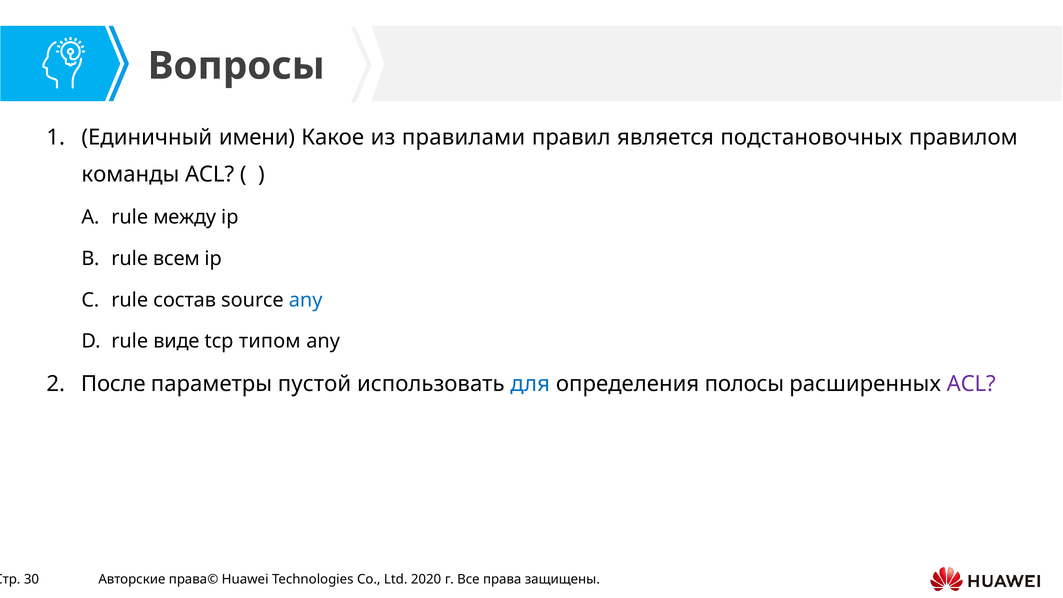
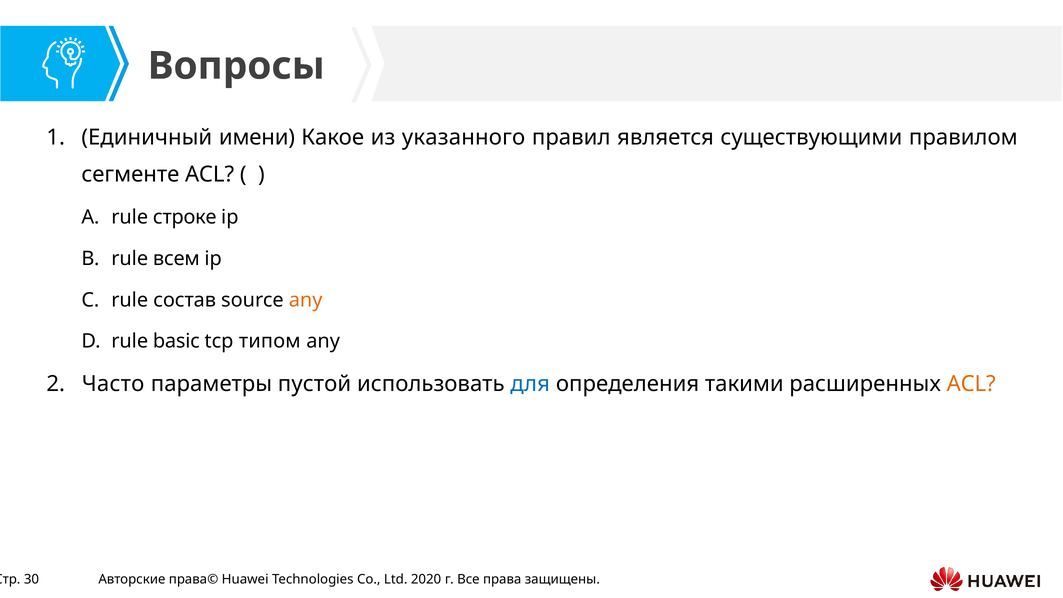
правилами: правилами -> указанного
подстановочных: подстановочных -> существующими
команды: команды -> сегменте
между: между -> строке
any at (306, 300) colour: blue -> orange
виде: виде -> basic
После: После -> Часто
полосы: полосы -> такими
ACL at (971, 384) colour: purple -> orange
